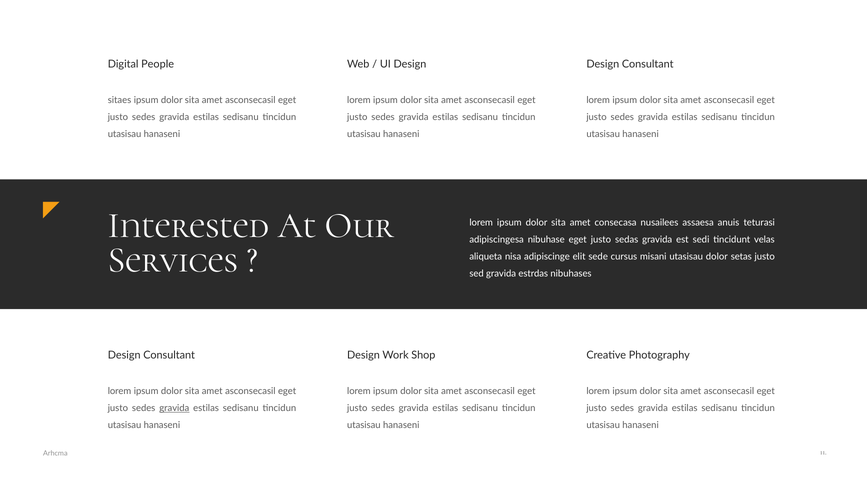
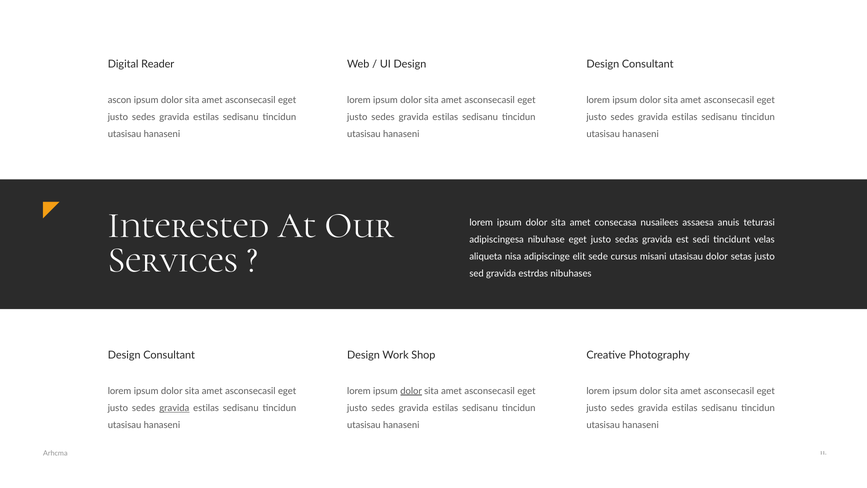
People: People -> Reader
sitaes: sitaes -> ascon
dolor at (411, 391) underline: none -> present
